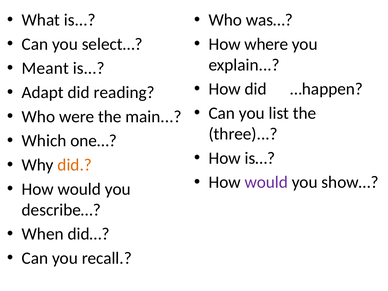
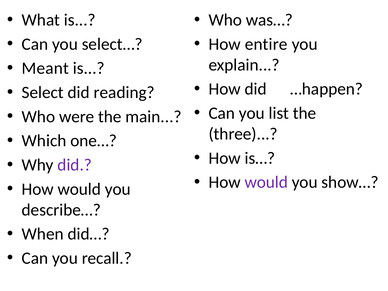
where: where -> entire
Adapt: Adapt -> Select
did at (75, 165) colour: orange -> purple
